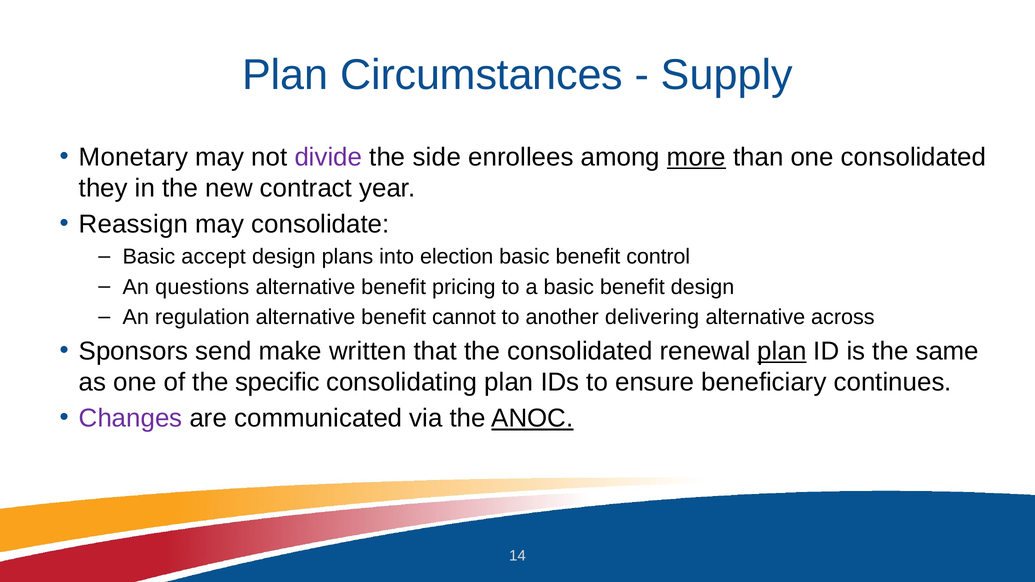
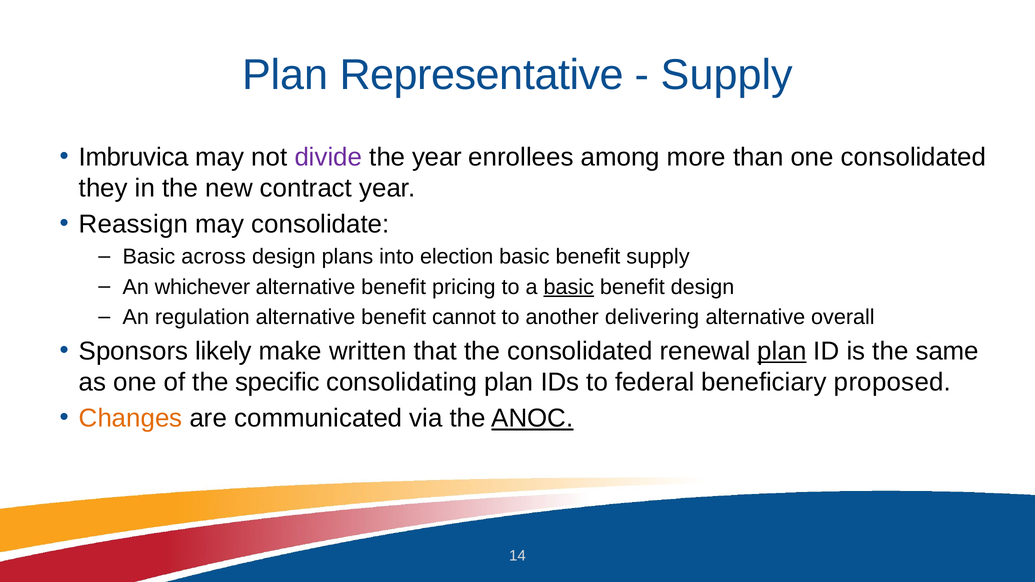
Circumstances: Circumstances -> Representative
Monetary: Monetary -> Imbruvica
the side: side -> year
more underline: present -> none
accept: accept -> across
benefit control: control -> supply
questions: questions -> whichever
basic at (569, 287) underline: none -> present
across: across -> overall
send: send -> likely
ensure: ensure -> federal
continues: continues -> proposed
Changes colour: purple -> orange
